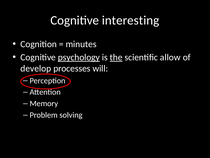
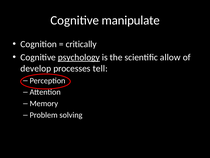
interesting: interesting -> manipulate
minutes: minutes -> critically
the underline: present -> none
will: will -> tell
